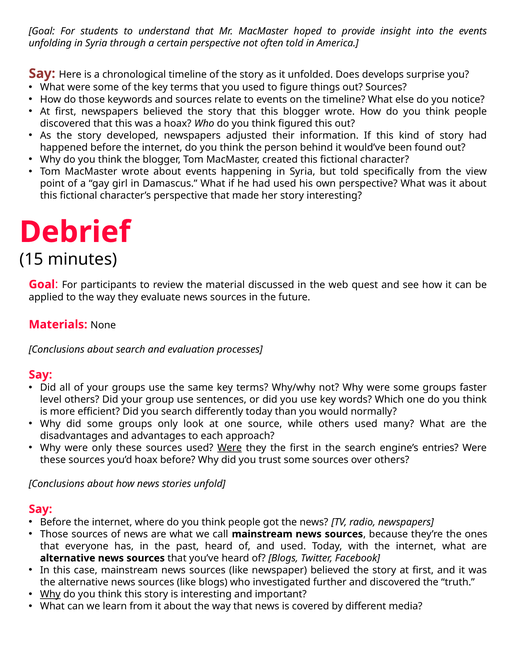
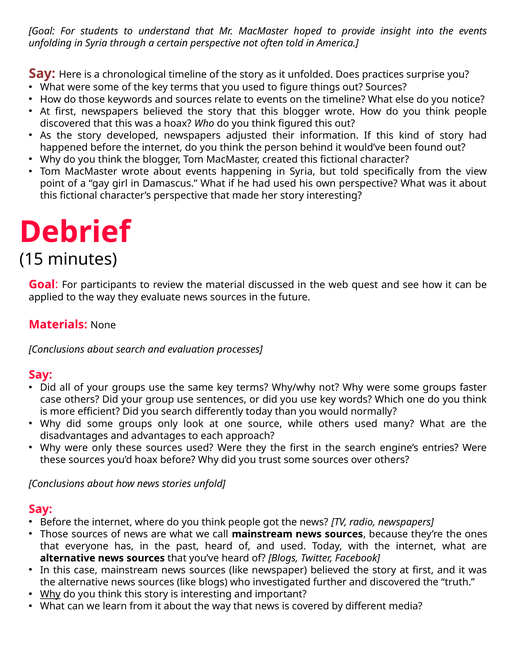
develops: develops -> practices
level at (51, 400): level -> case
Were at (230, 448) underline: present -> none
